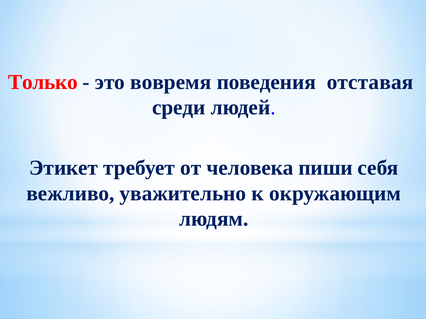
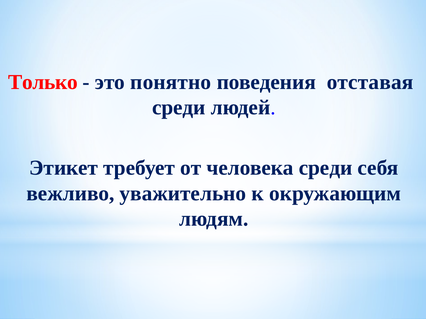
вовремя: вовремя -> понятно
человека пиши: пиши -> среди
